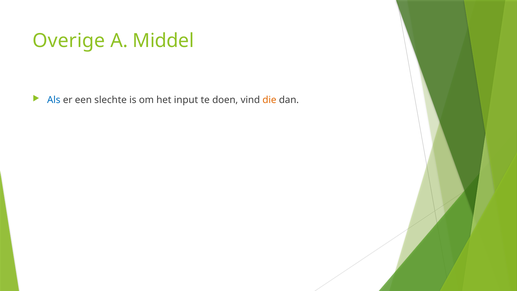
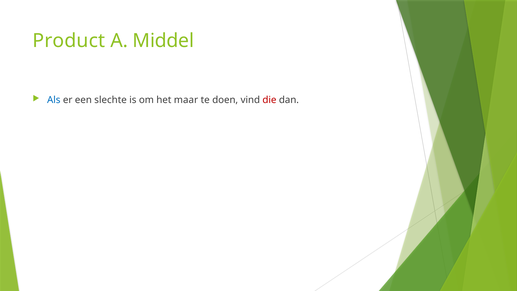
Overige: Overige -> Product
input: input -> maar
die colour: orange -> red
